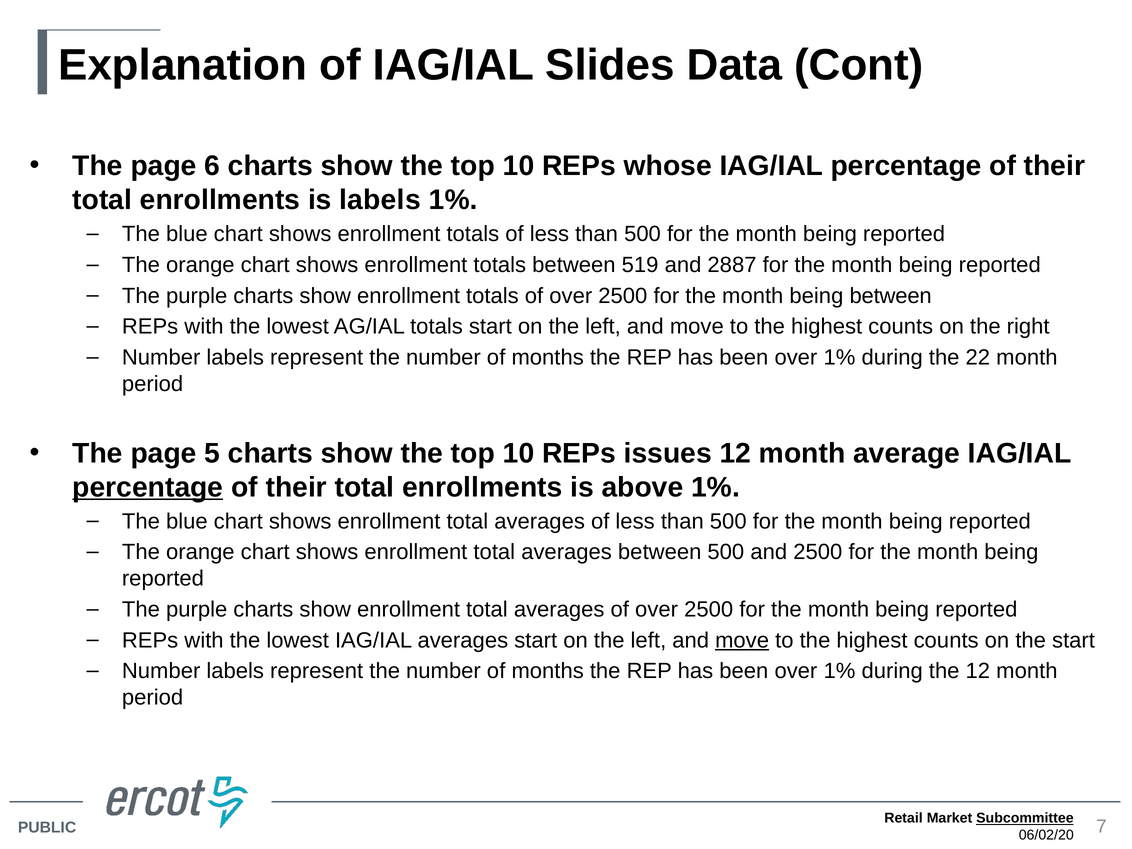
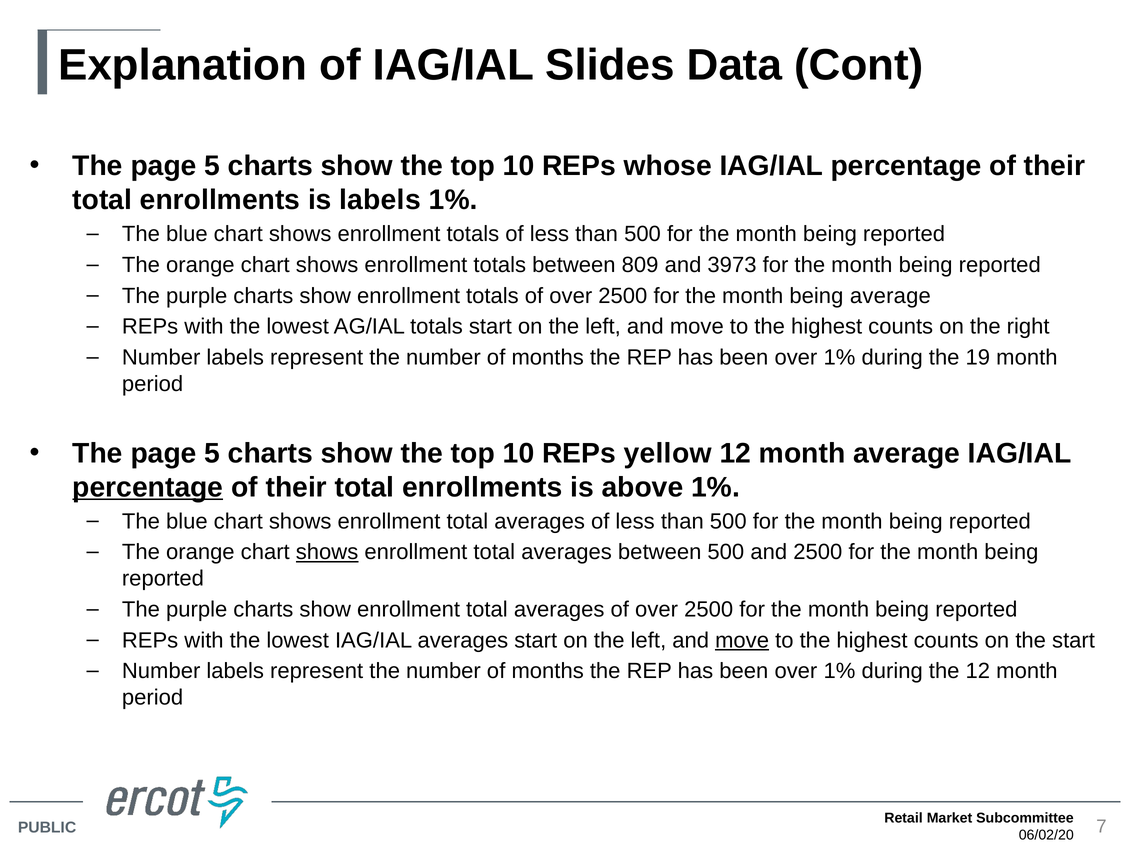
6 at (212, 166): 6 -> 5
519: 519 -> 809
2887: 2887 -> 3973
being between: between -> average
22: 22 -> 19
issues: issues -> yellow
shows at (327, 552) underline: none -> present
Subcommittee underline: present -> none
